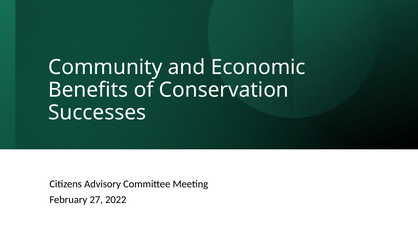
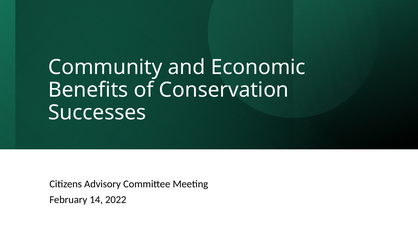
27: 27 -> 14
